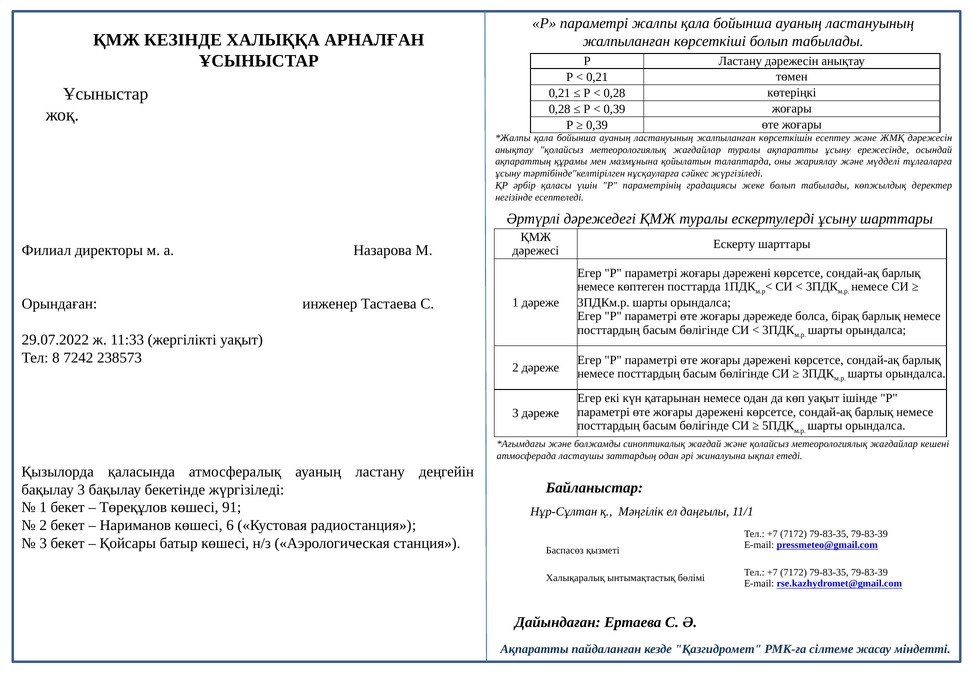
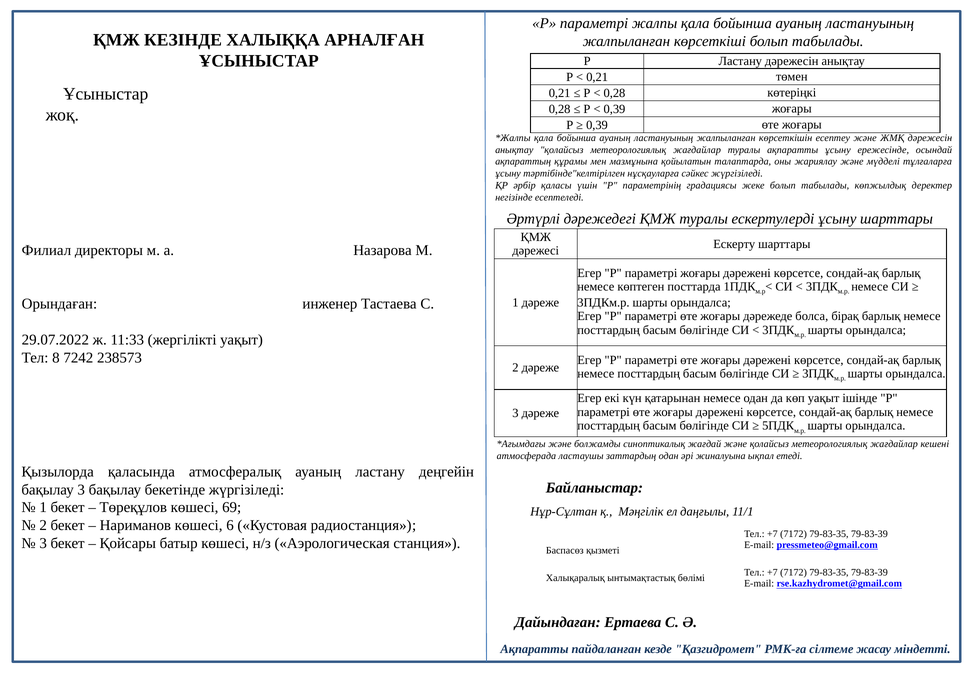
91: 91 -> 69
